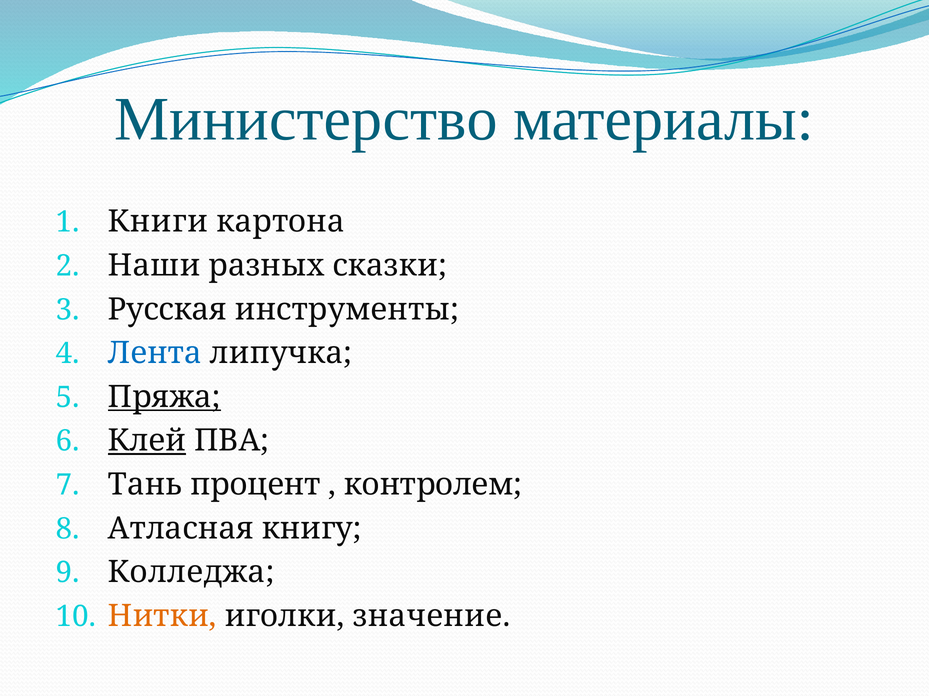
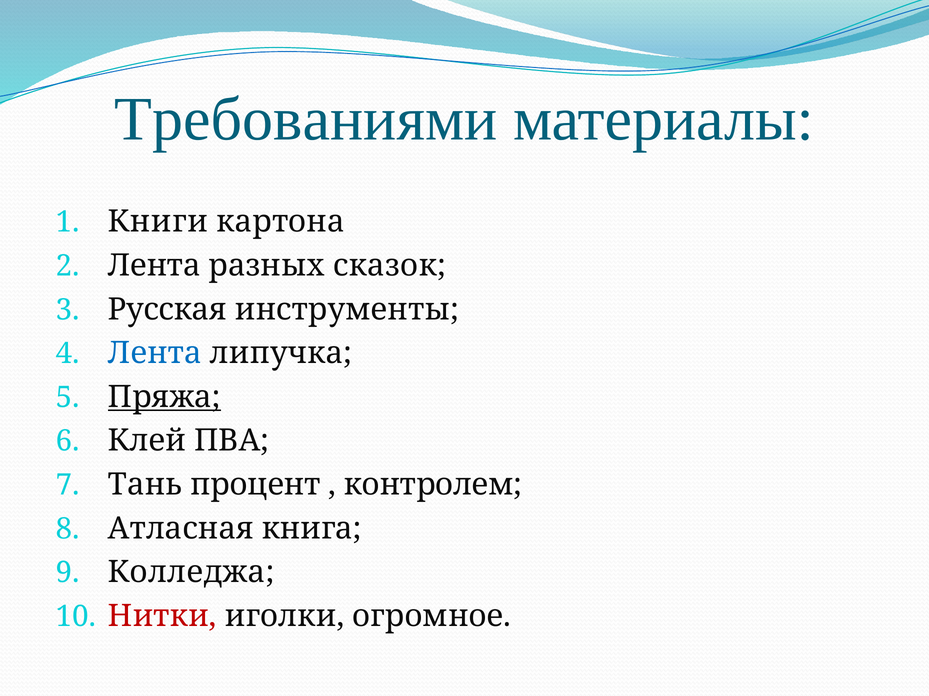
Министерство: Министерство -> Требованиями
Наши at (154, 266): Наши -> Лента
сказки: сказки -> сказок
Клей underline: present -> none
книгу: книгу -> книга
Нитки colour: orange -> red
значение: значение -> огромное
